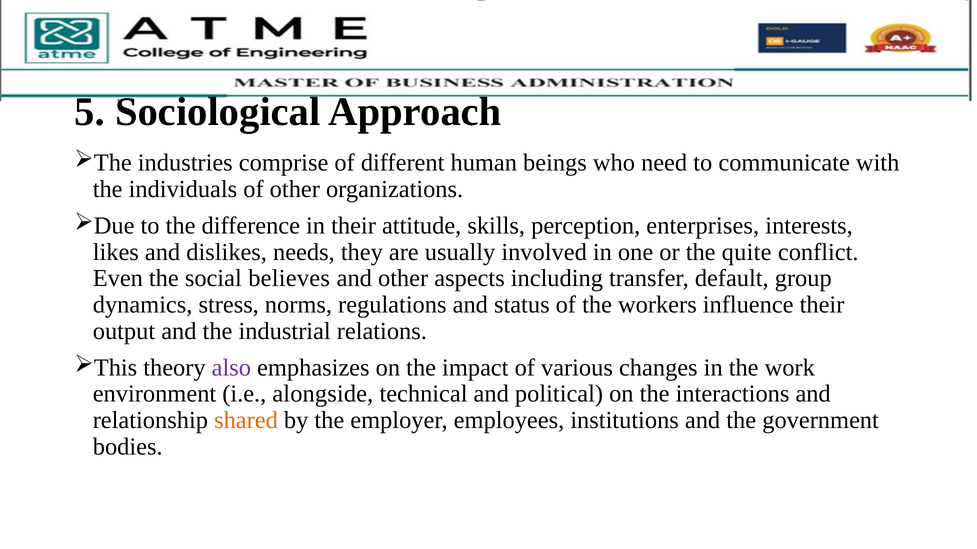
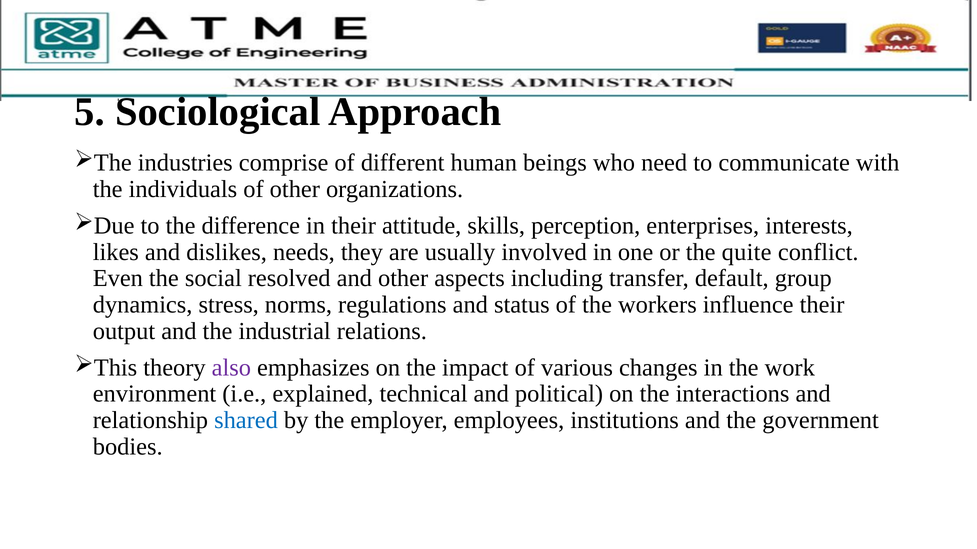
believes: believes -> resolved
alongside: alongside -> explained
shared colour: orange -> blue
